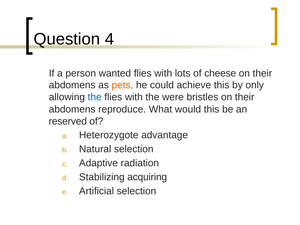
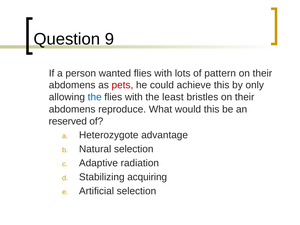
4: 4 -> 9
cheese: cheese -> pattern
pets colour: orange -> red
were: were -> least
